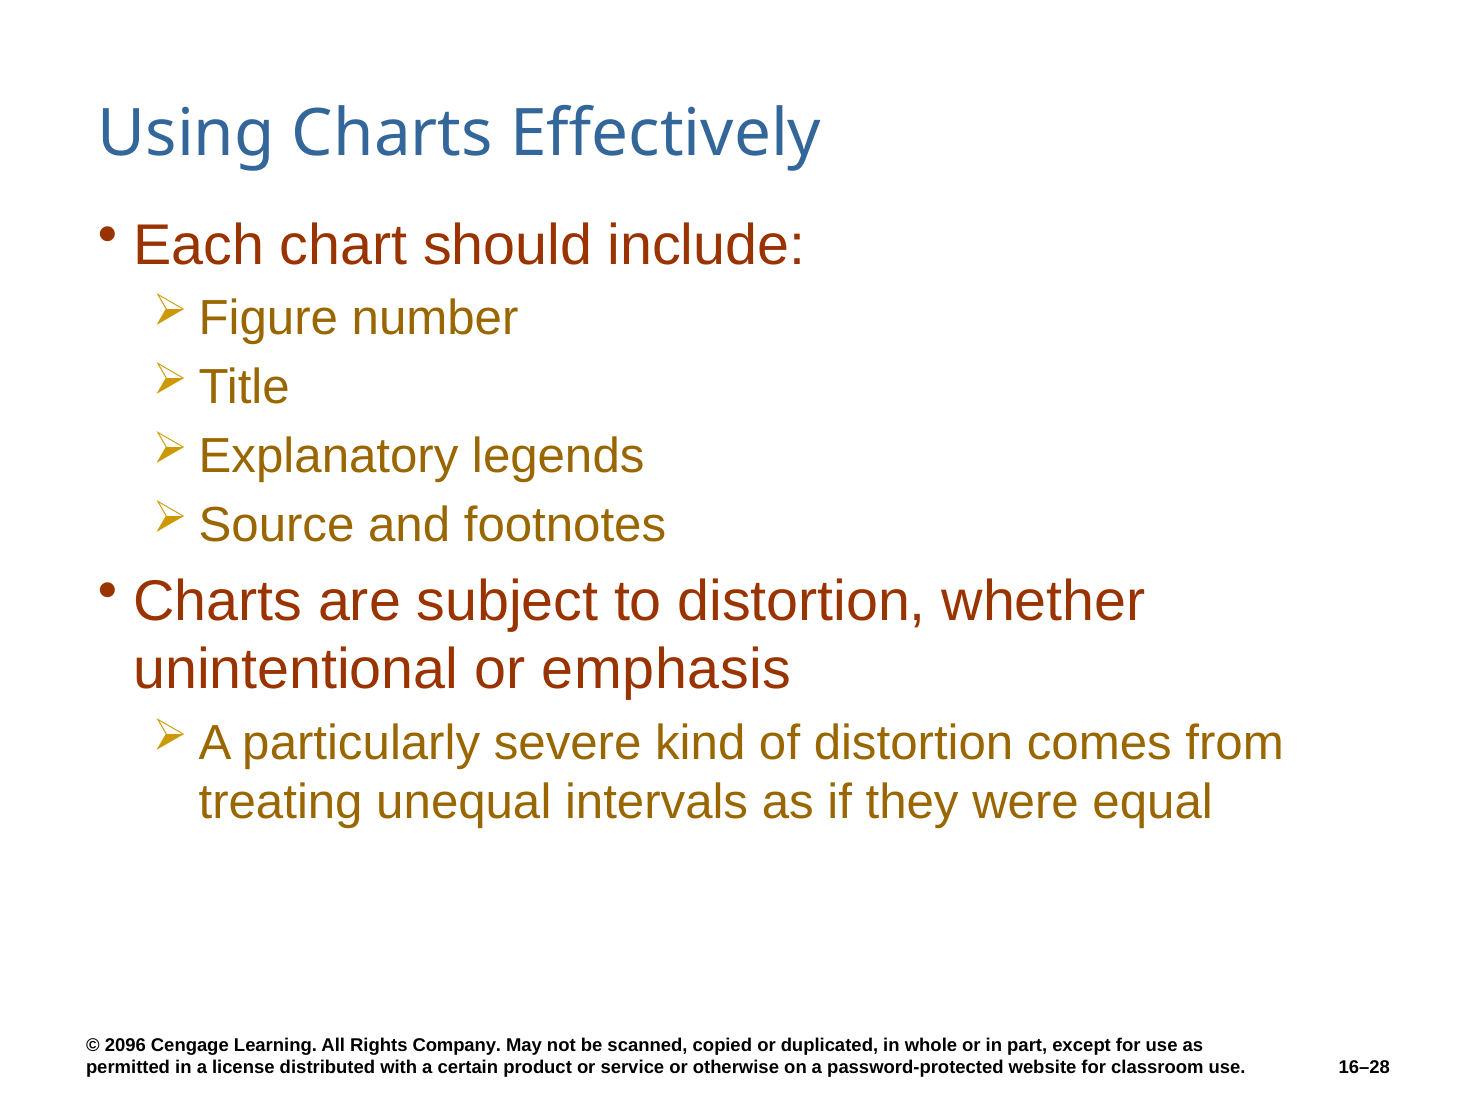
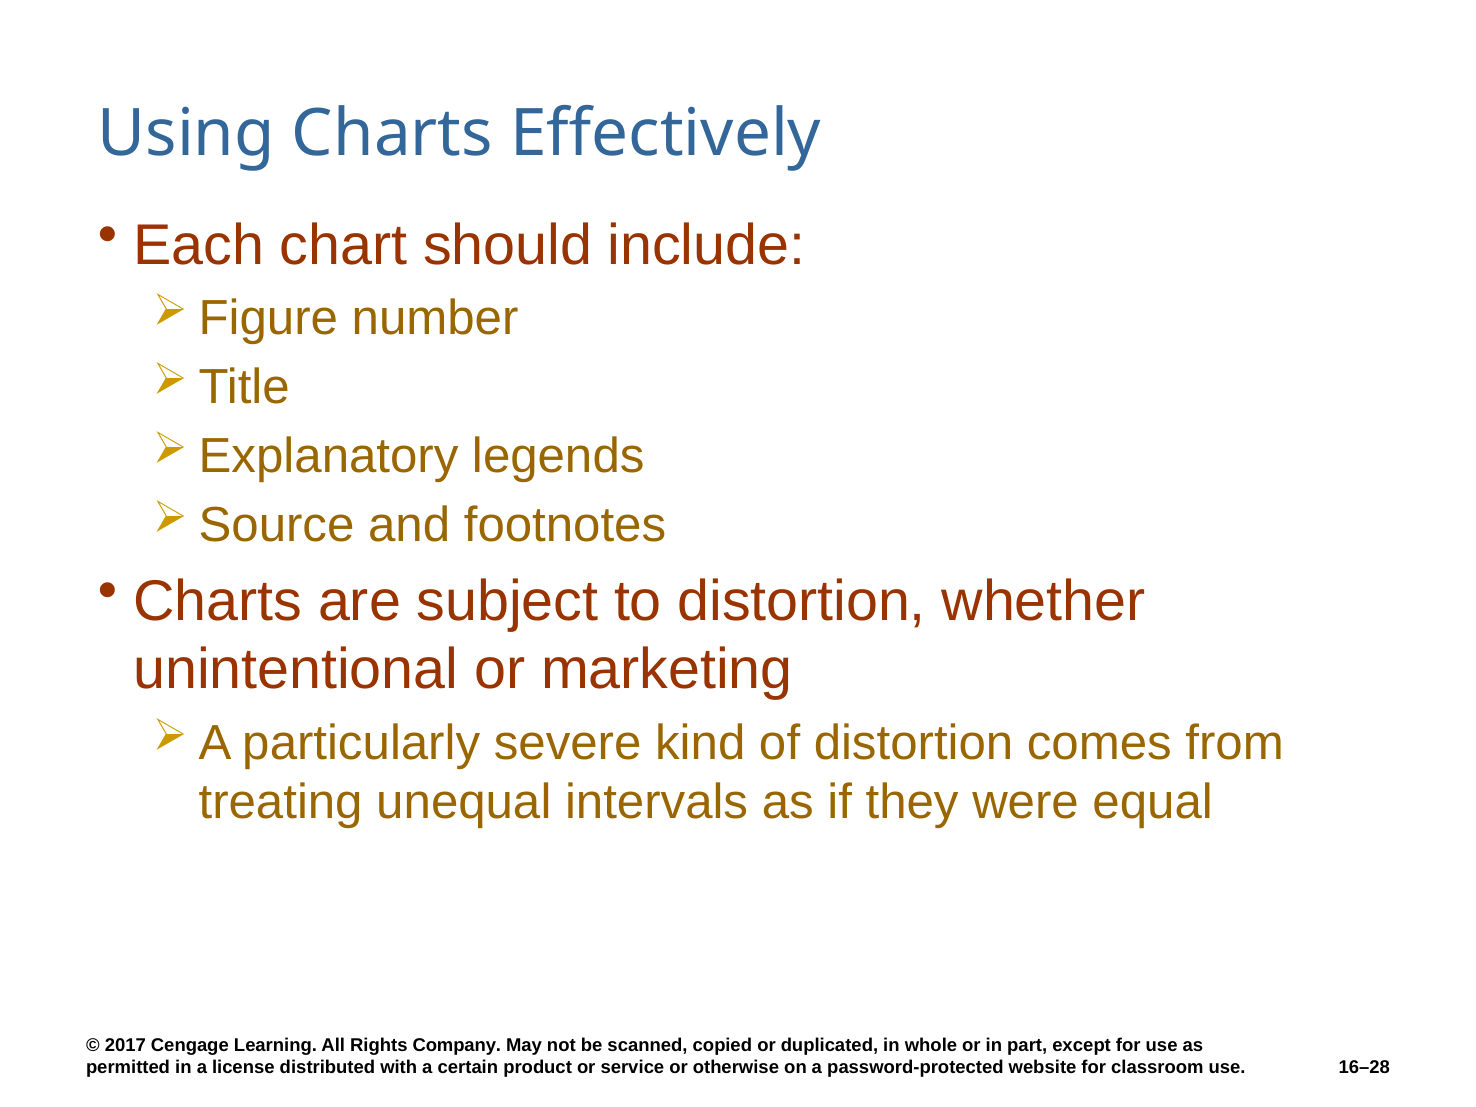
emphasis: emphasis -> marketing
2096: 2096 -> 2017
